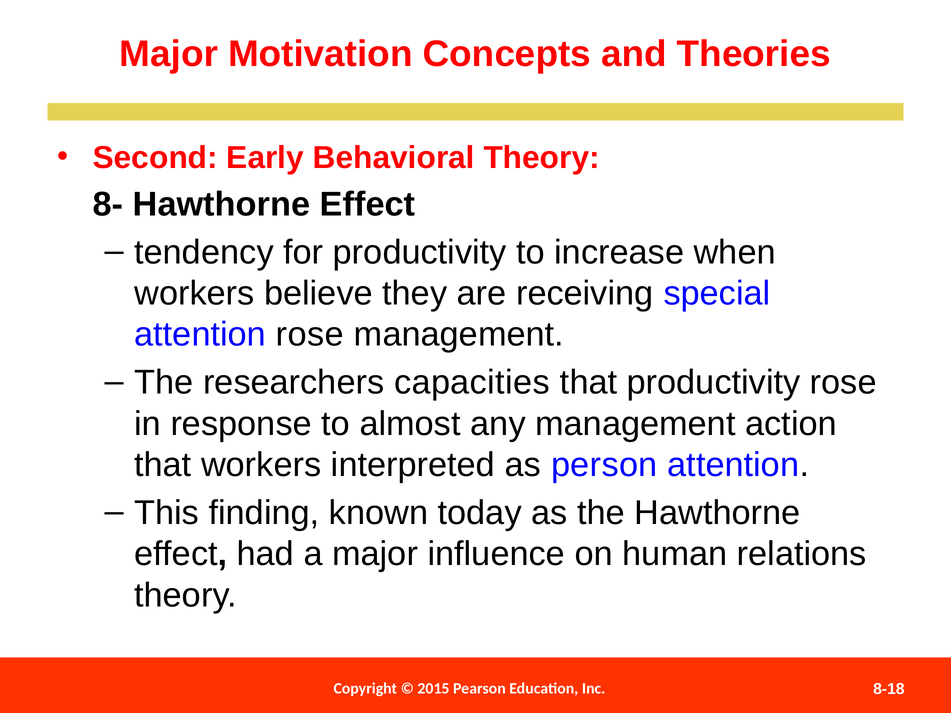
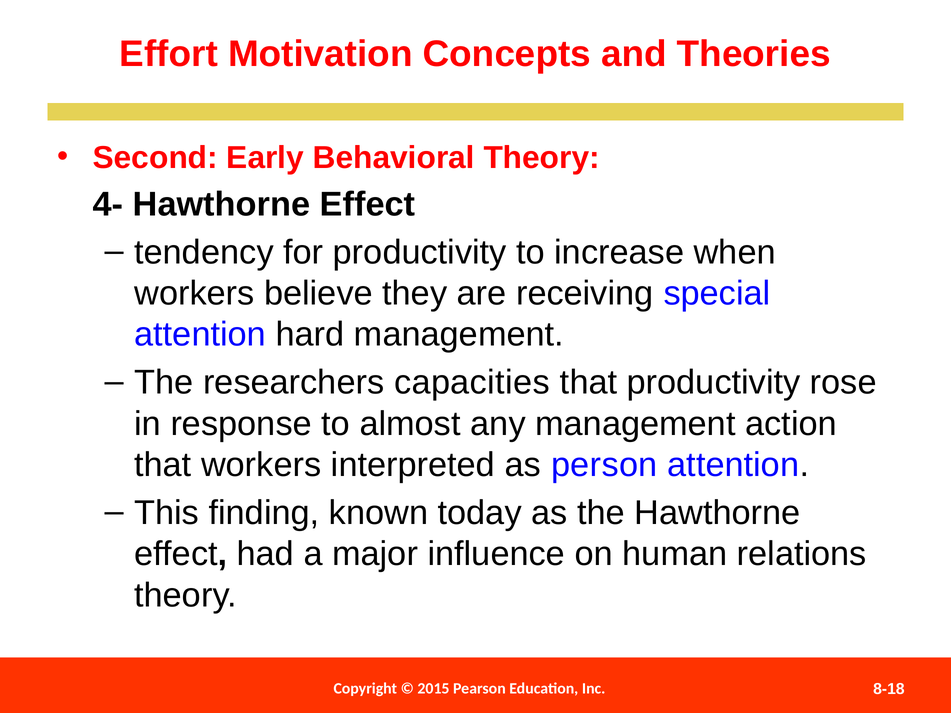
Major at (169, 54): Major -> Effort
8-: 8- -> 4-
attention rose: rose -> hard
